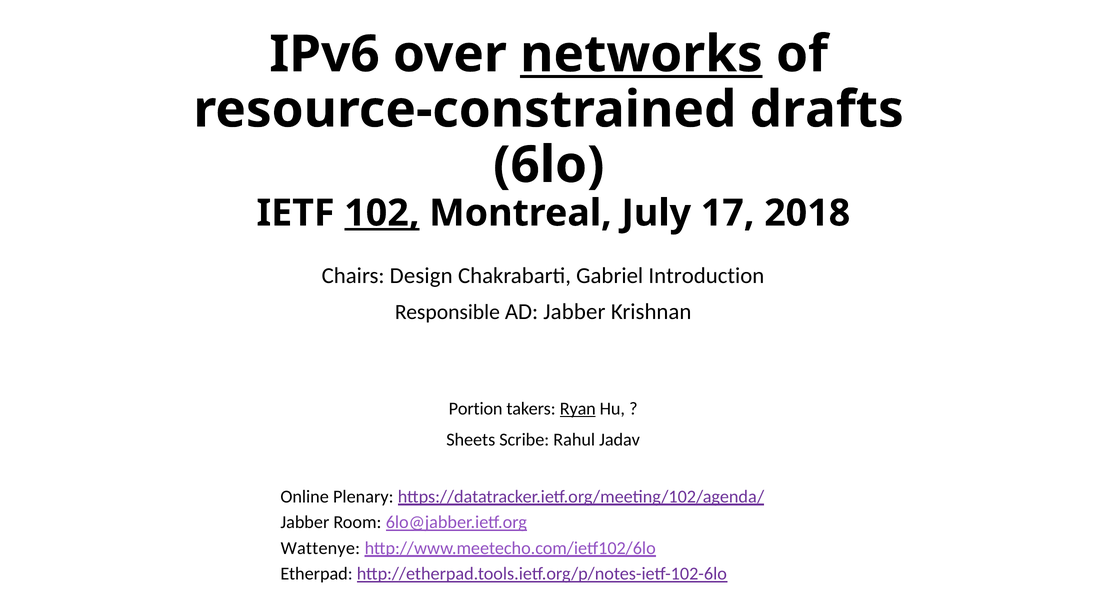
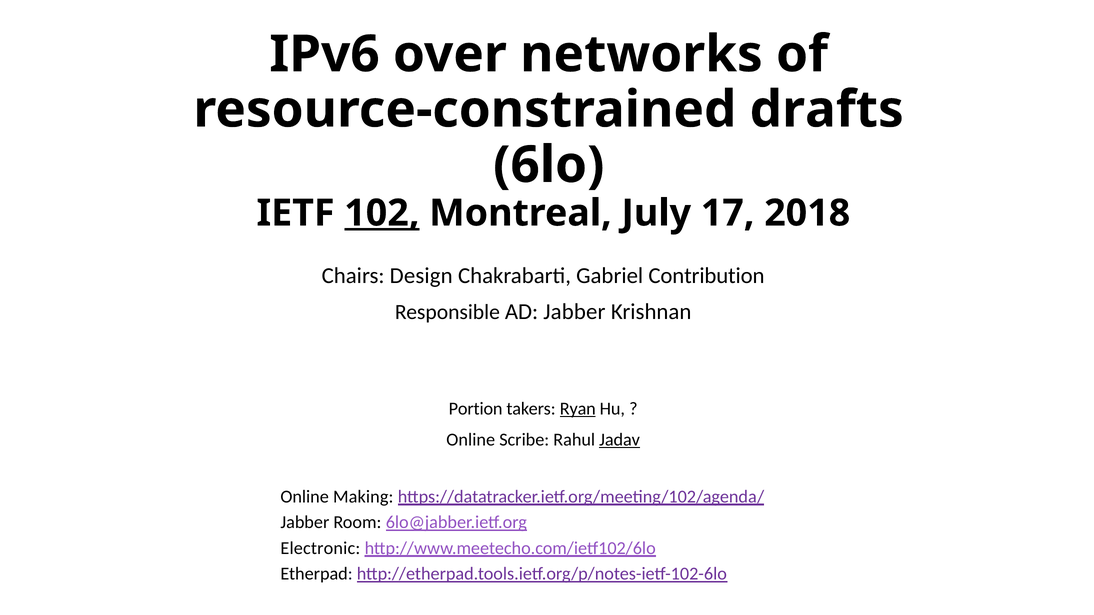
networks underline: present -> none
Introduction: Introduction -> Contribution
Sheets at (471, 440): Sheets -> Online
Jadav underline: none -> present
Plenary: Plenary -> Making
Wattenye: Wattenye -> Electronic
